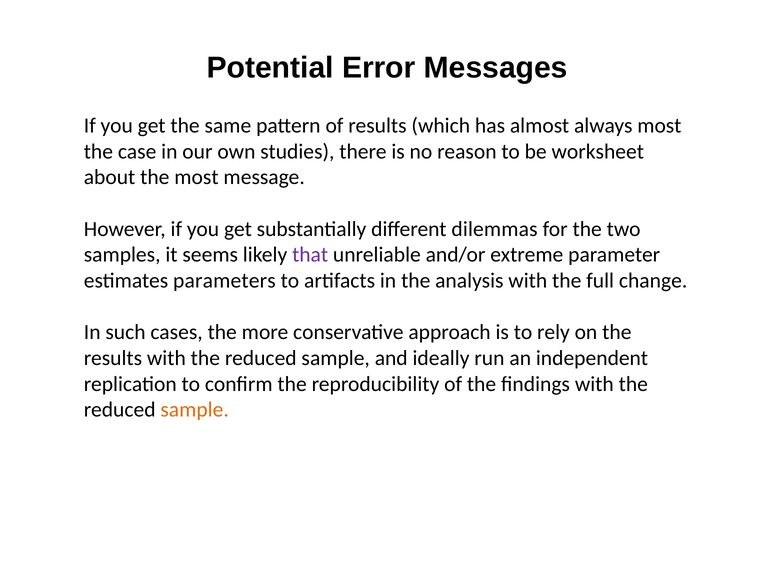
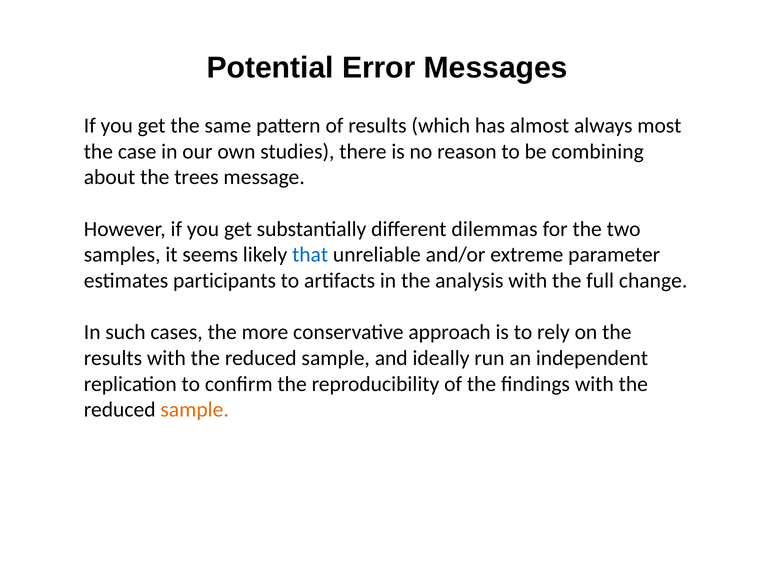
worksheet: worksheet -> combining
the most: most -> trees
that colour: purple -> blue
parameters: parameters -> participants
